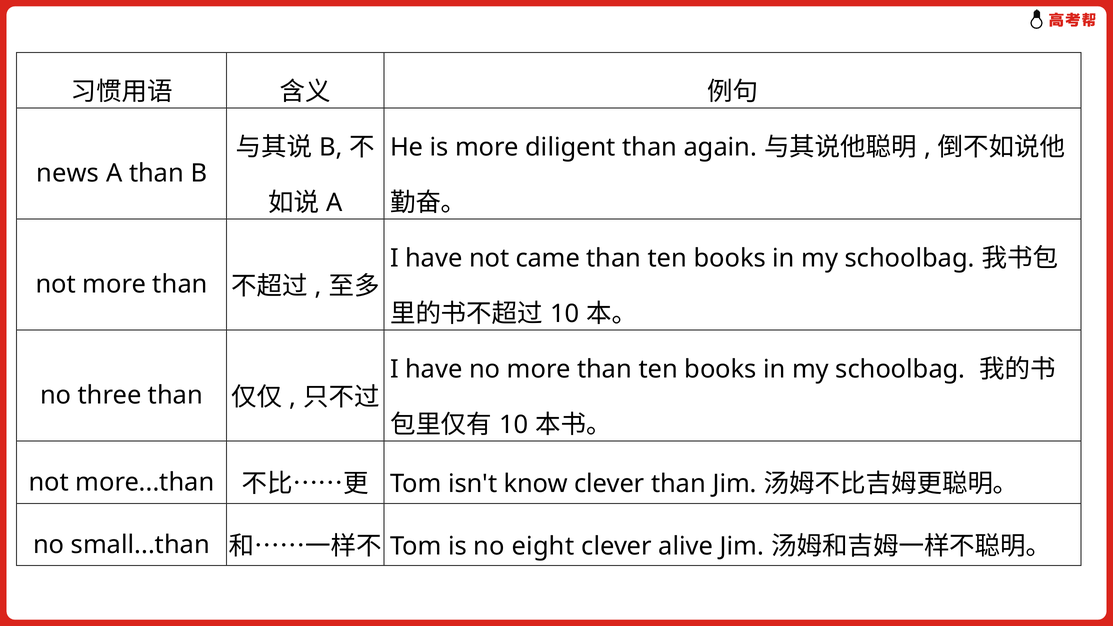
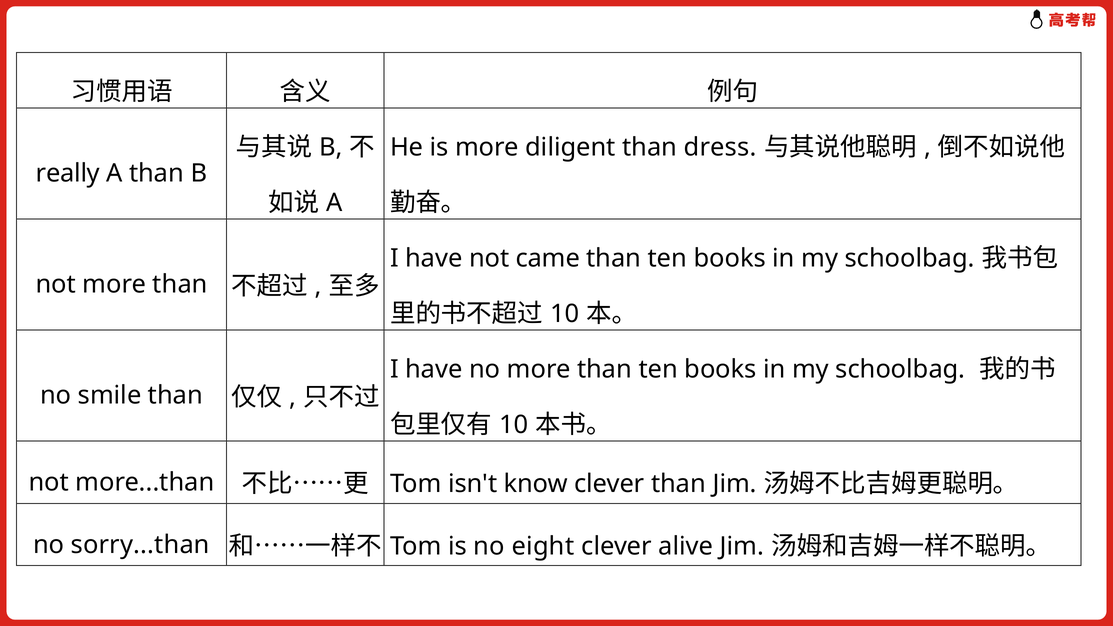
again: again -> dress
news: news -> really
three: three -> smile
small...than: small...than -> sorry...than
